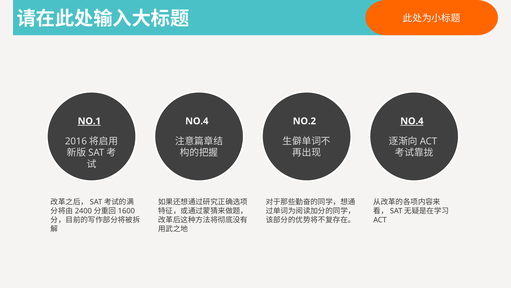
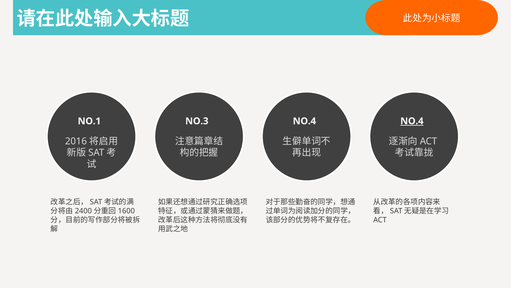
NO.1 underline: present -> none
NO.4 at (197, 121): NO.4 -> NO.3
NO.2 at (304, 121): NO.2 -> NO.4
